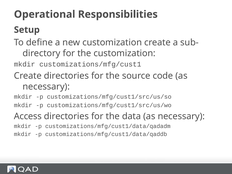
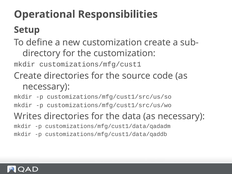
Access: Access -> Writes
